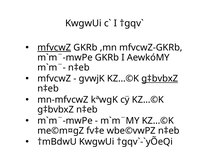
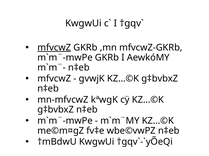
g‡bvbxZ at (160, 79) underline: present -> none
